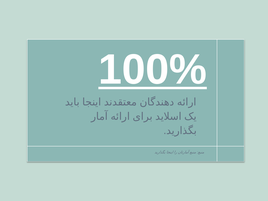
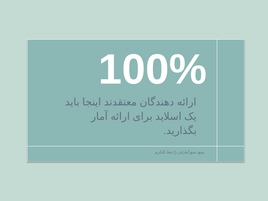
100% underline: present -> none
